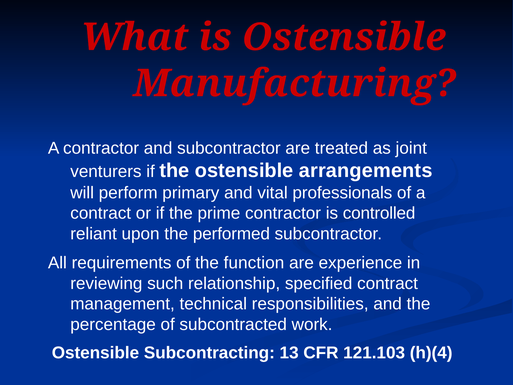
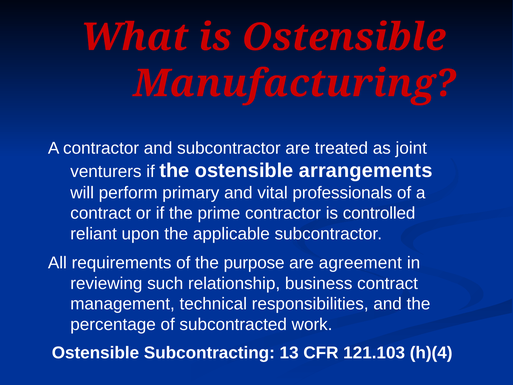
performed: performed -> applicable
function: function -> purpose
experience: experience -> agreement
specified: specified -> business
